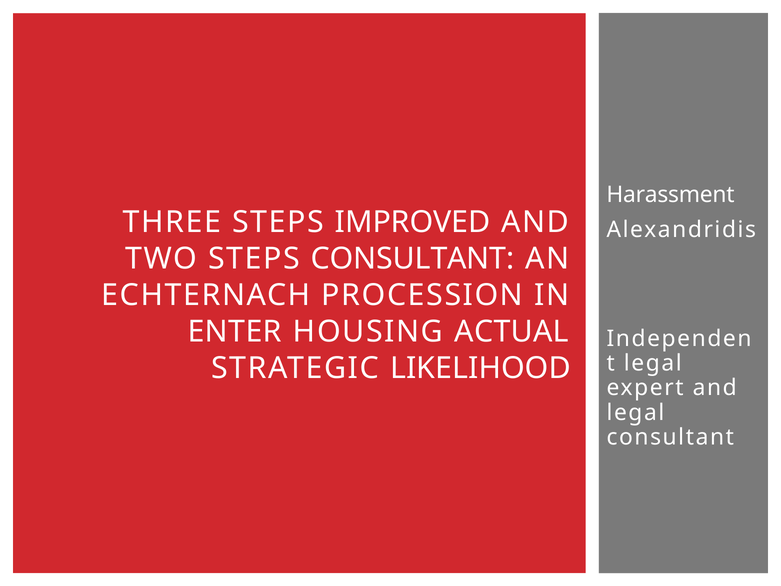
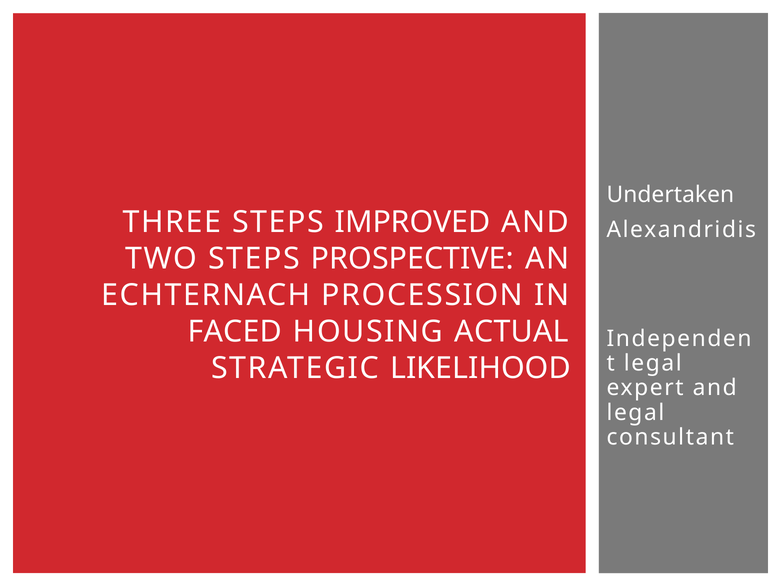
Harassment: Harassment -> Undertaken
STEPS CONSULTANT: CONSULTANT -> PROSPECTIVE
ENTER: ENTER -> FACED
